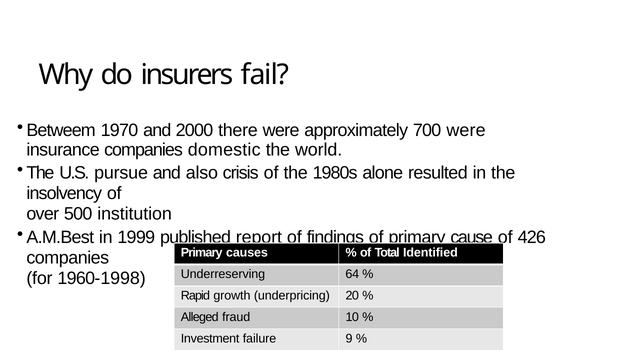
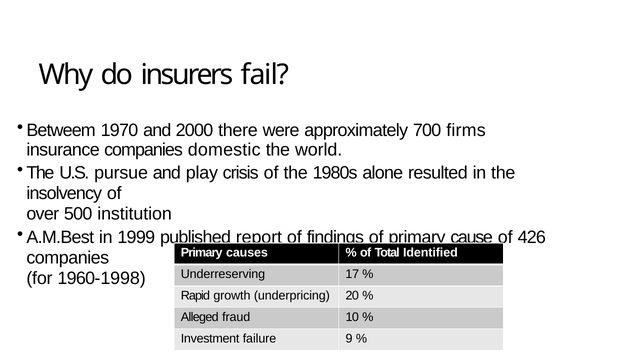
700 were: were -> firms
also: also -> play
64: 64 -> 17
